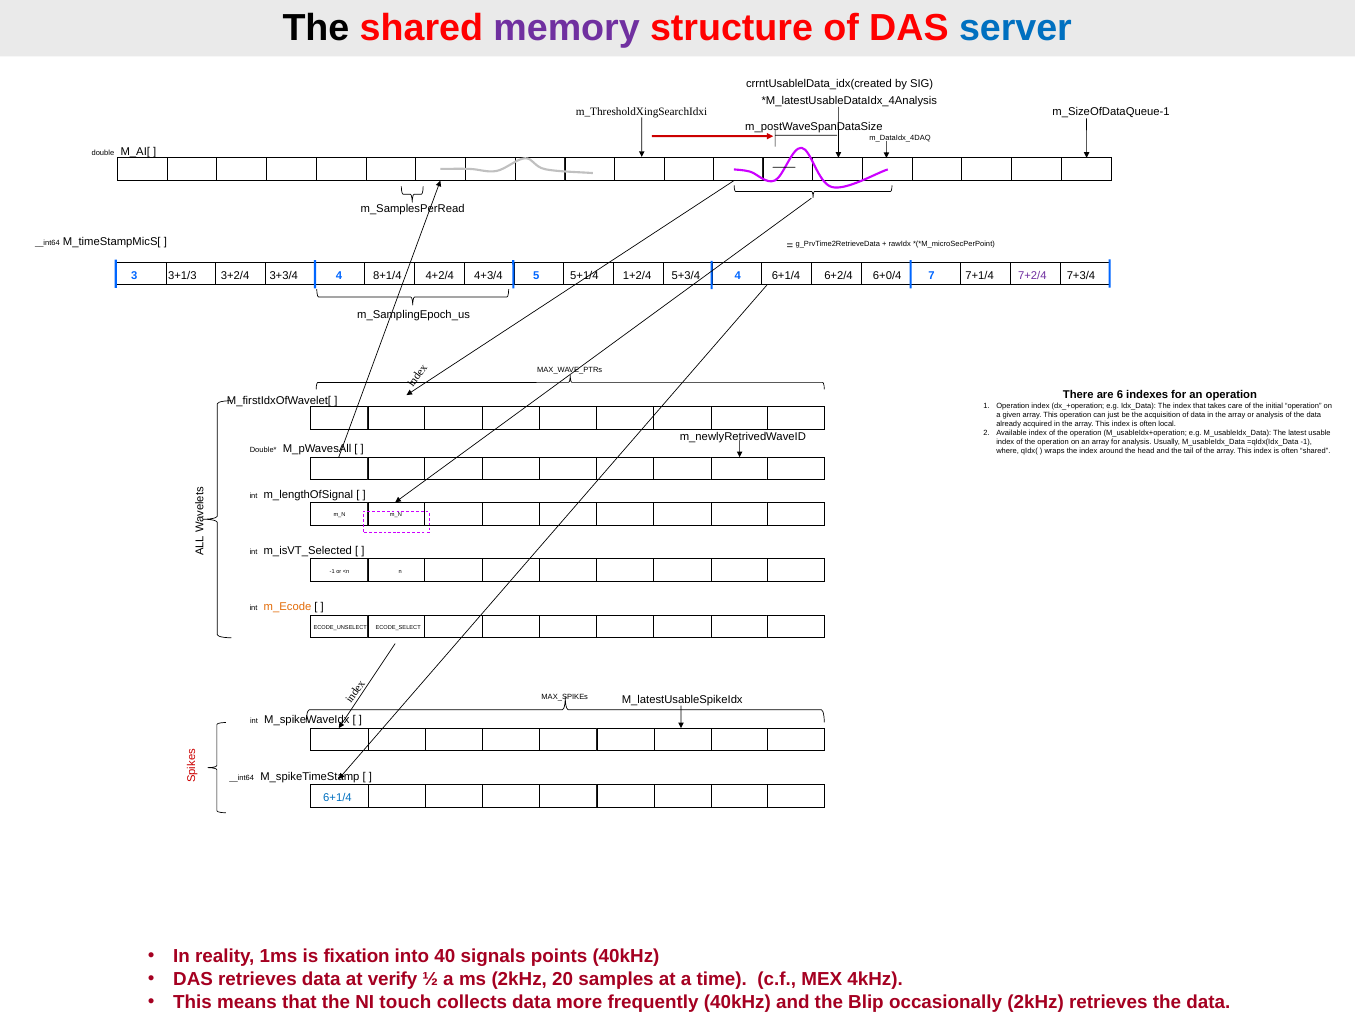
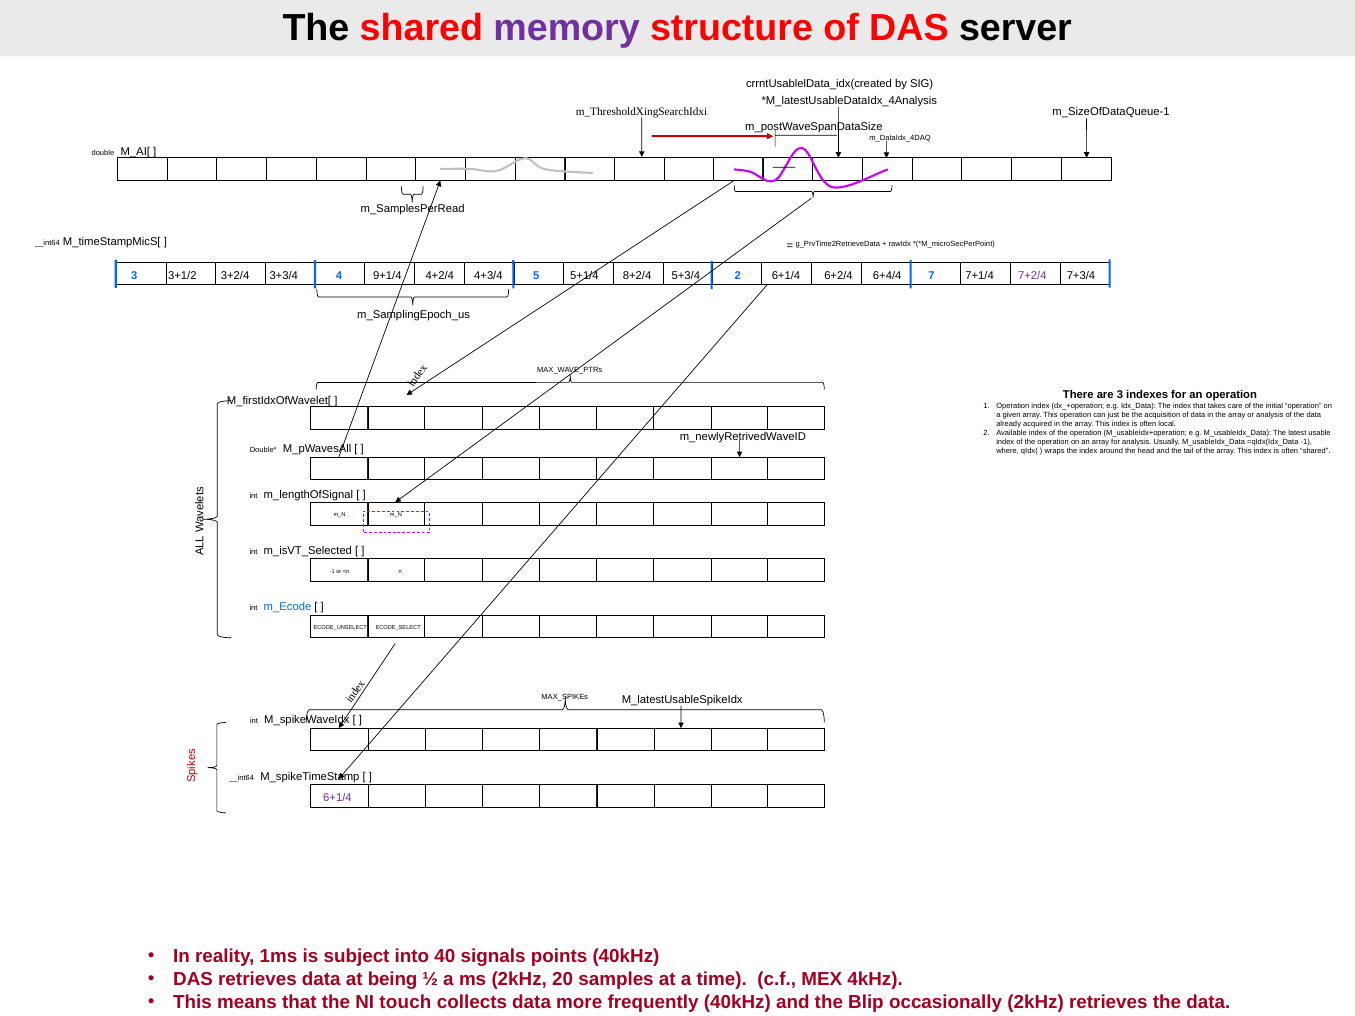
server colour: blue -> black
8+1/4: 8+1/4 -> 9+1/4
1+2/4: 1+2/4 -> 8+2/4
5+3/4 4: 4 -> 2
6+0/4: 6+0/4 -> 6+4/4
3+1/3: 3+1/3 -> 3+1/2
are 6: 6 -> 3
m_Ecode colour: orange -> blue
6+1/4 at (337, 798) colour: blue -> purple
fixation: fixation -> subject
verify: verify -> being
